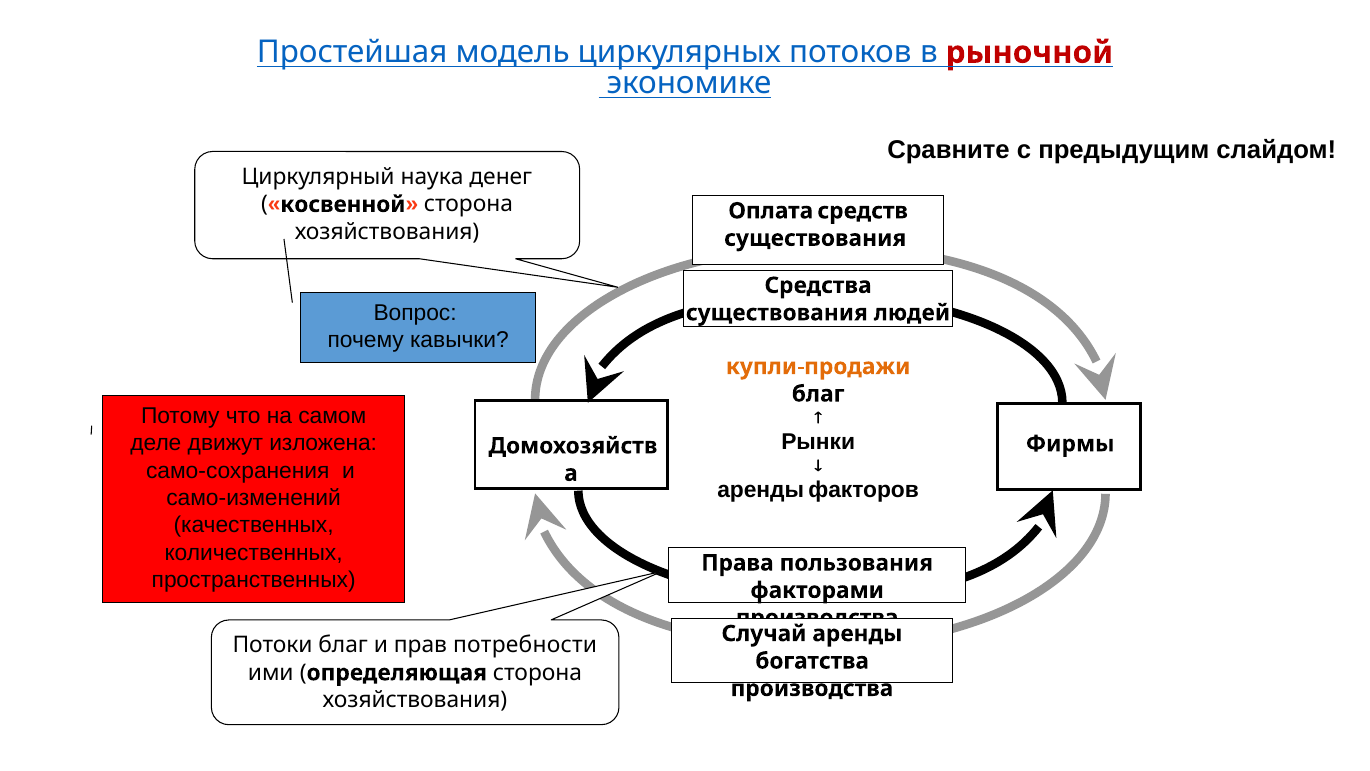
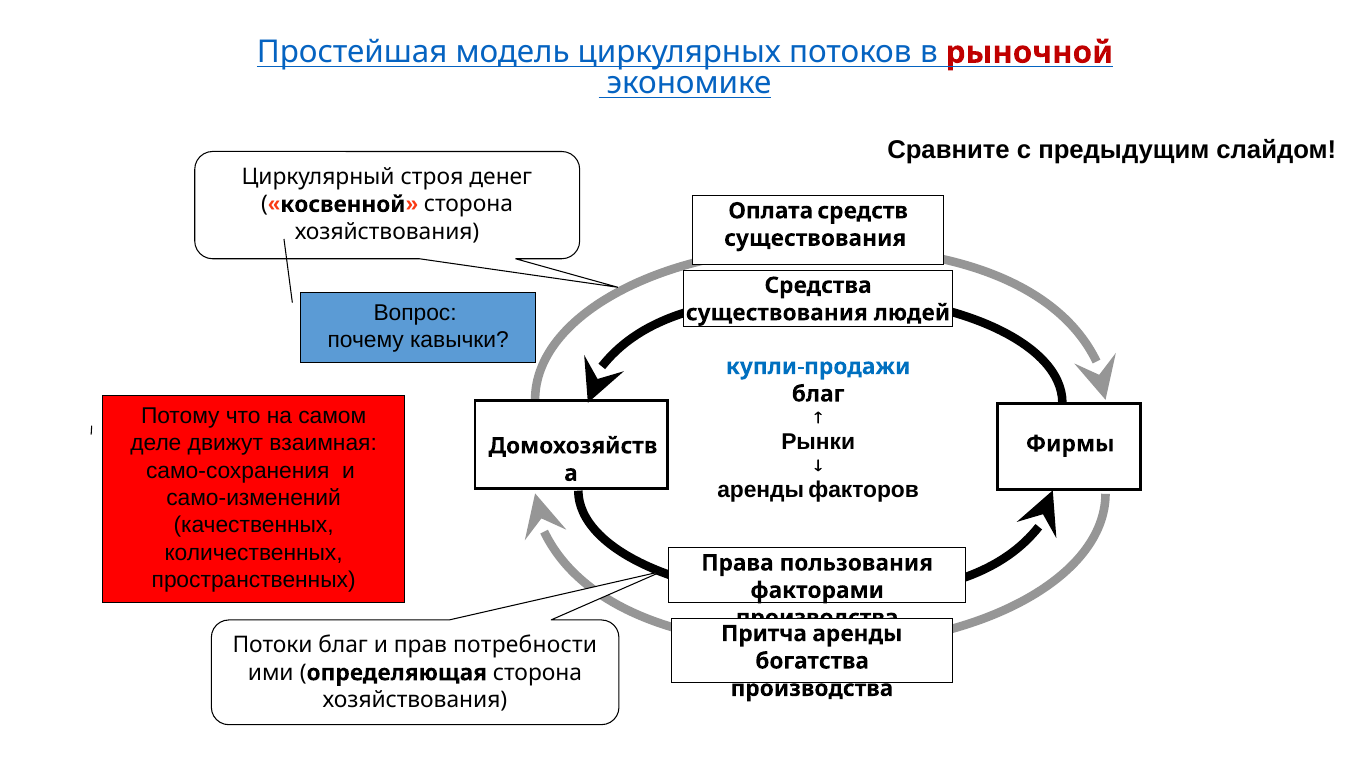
наука: наука -> строя
купли-продажи colour: orange -> blue
изложена: изложена -> взаимная
Случай: Случай -> Притча
